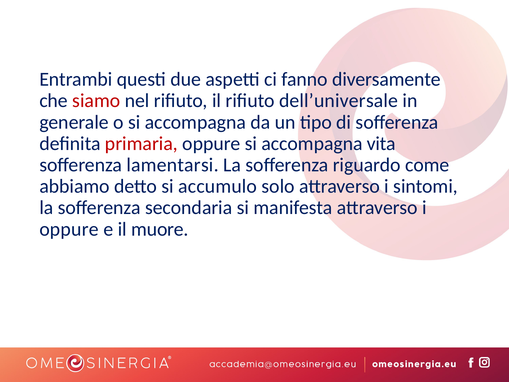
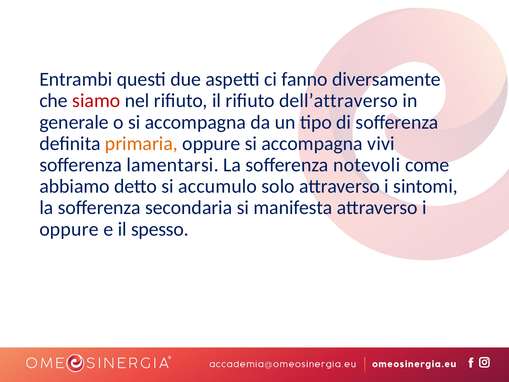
dell’universale: dell’universale -> dell’attraverso
primaria colour: red -> orange
vita: vita -> vivi
riguardo: riguardo -> notevoli
muore: muore -> spesso
